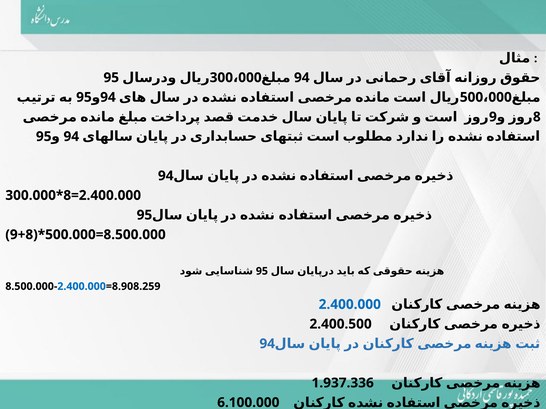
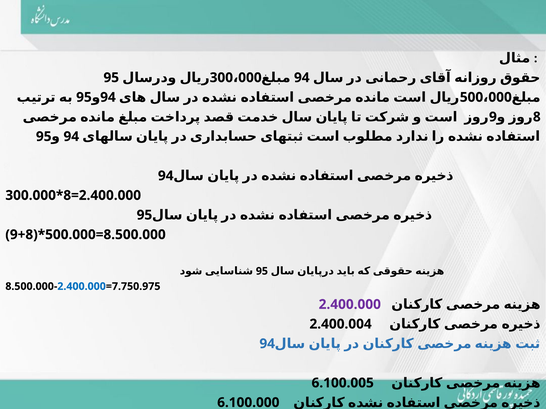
8.908.259: 8.908.259 -> 7.750.975
2.400.000 at (350, 305) colour: blue -> purple
2.400.500: 2.400.500 -> 2.400.004
1.937.336: 1.937.336 -> 6.100.005
